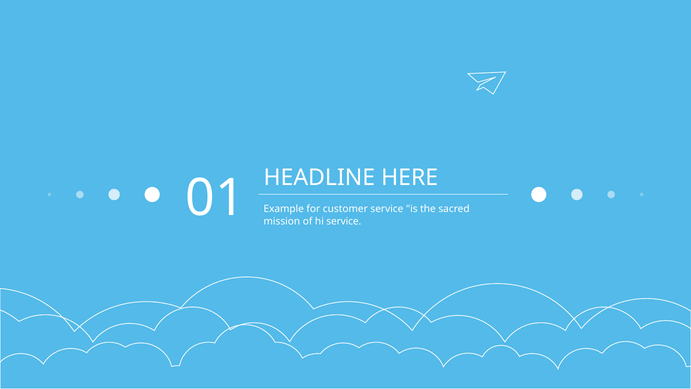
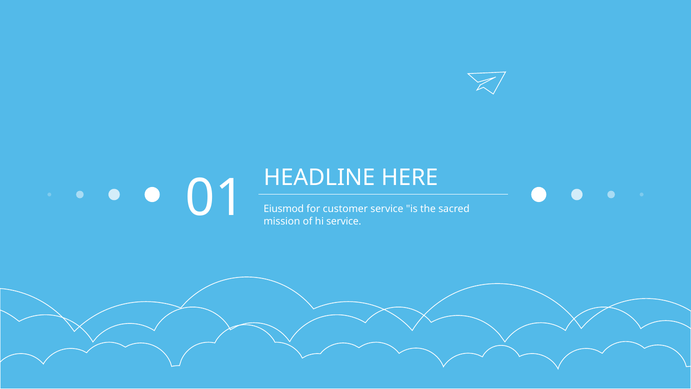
Example: Example -> Eiusmod
